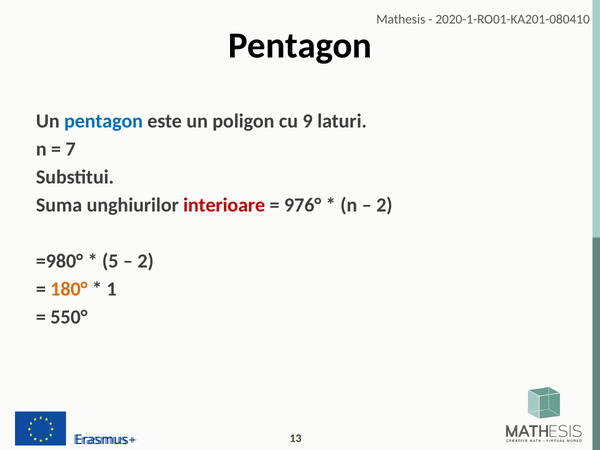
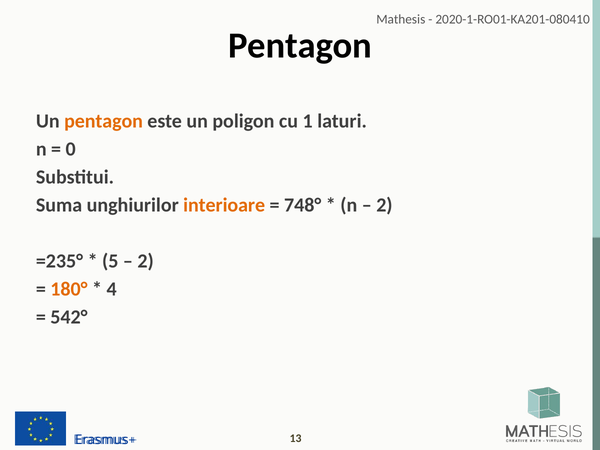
pentagon at (104, 121) colour: blue -> orange
9: 9 -> 1
7: 7 -> 0
interioare colour: red -> orange
976°: 976° -> 748°
=980°: =980° -> =235°
1: 1 -> 4
550°: 550° -> 542°
